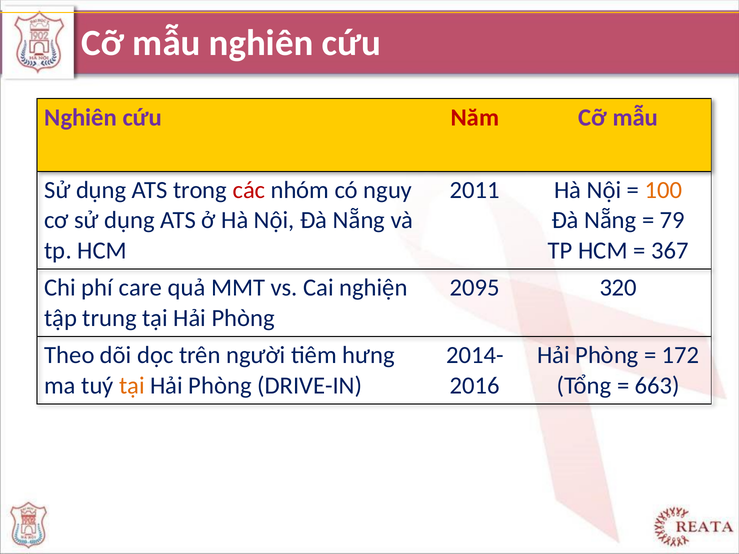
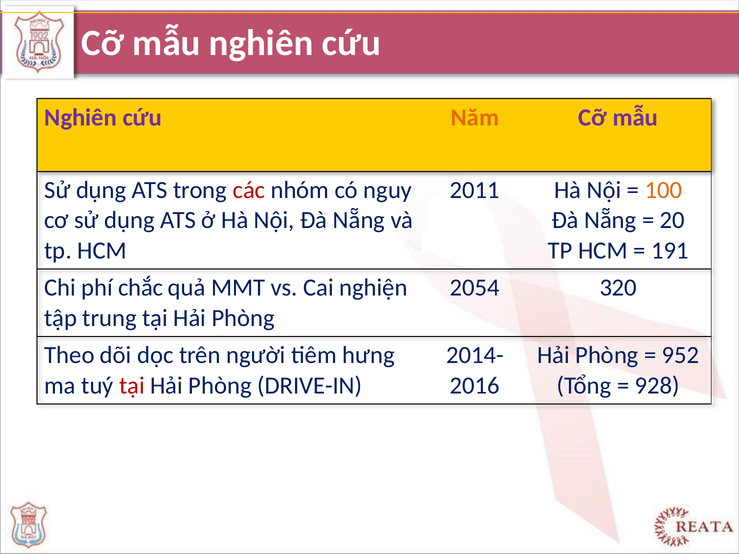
Năm colour: red -> orange
79: 79 -> 20
367: 367 -> 191
care: care -> chắc
2095: 2095 -> 2054
172: 172 -> 952
tại at (132, 386) colour: orange -> red
663: 663 -> 928
